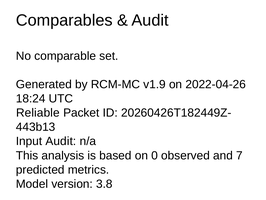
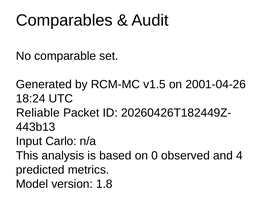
v1.9: v1.9 -> v1.5
2022-04-26: 2022-04-26 -> 2001-04-26
Input Audit: Audit -> Carlo
7: 7 -> 4
3.8: 3.8 -> 1.8
